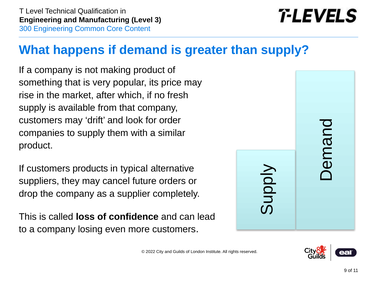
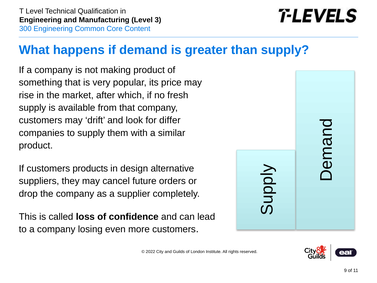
order: order -> differ
typical: typical -> design
